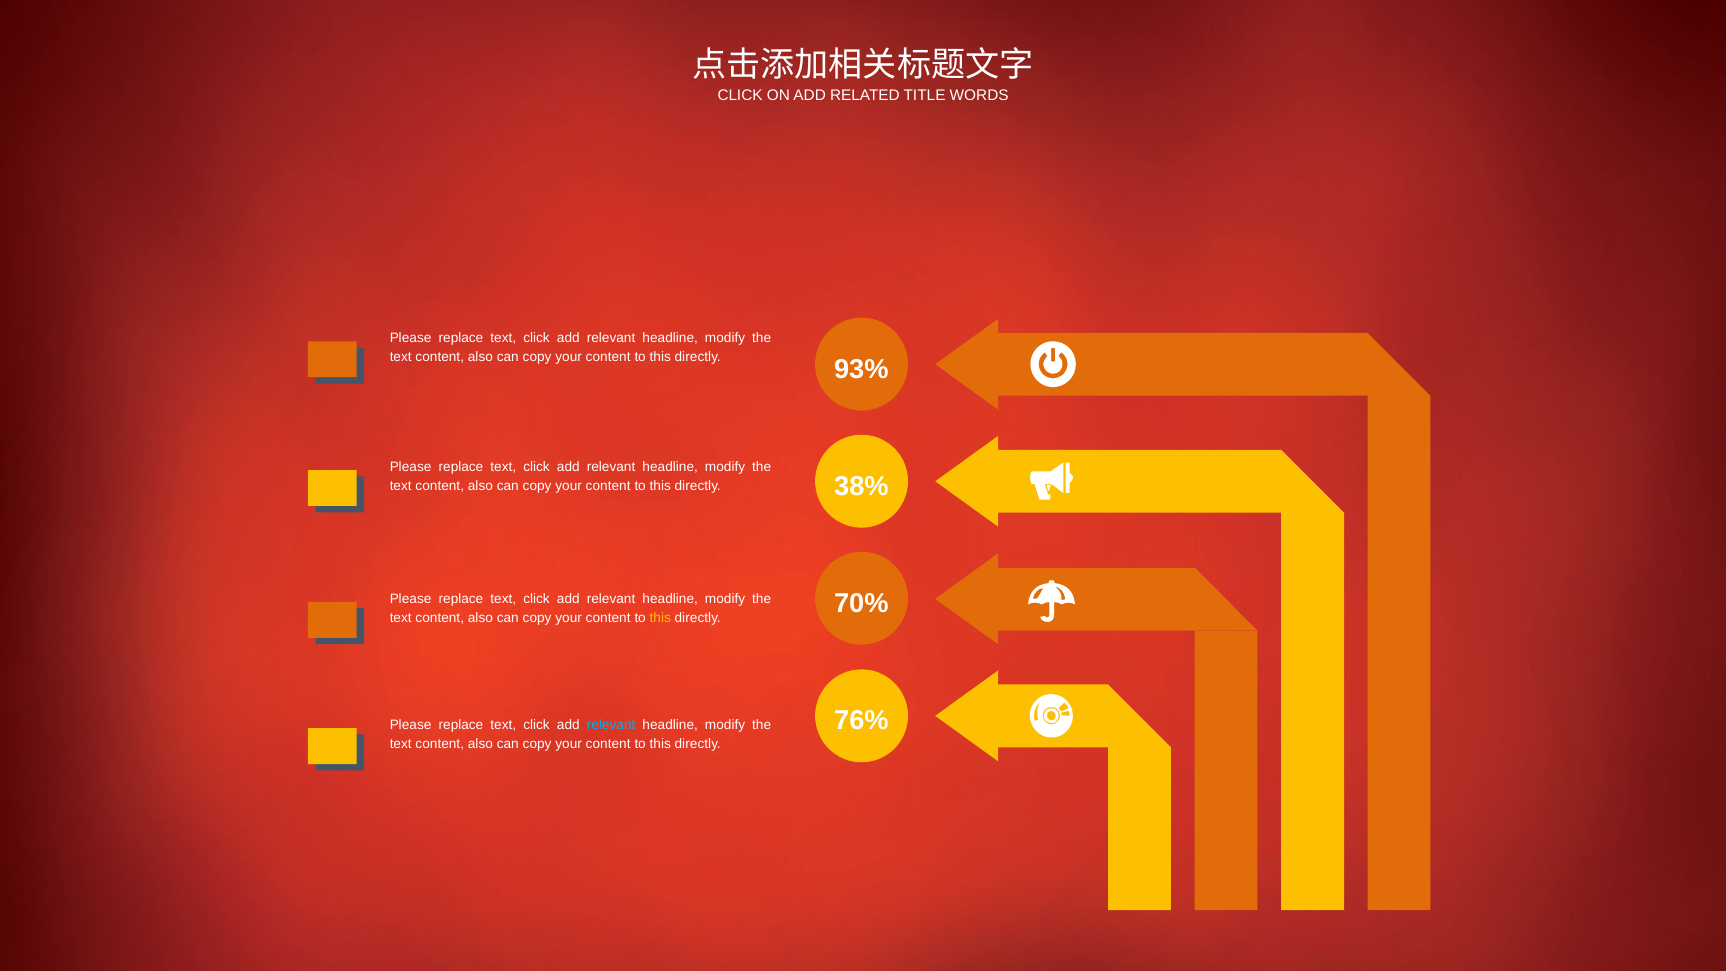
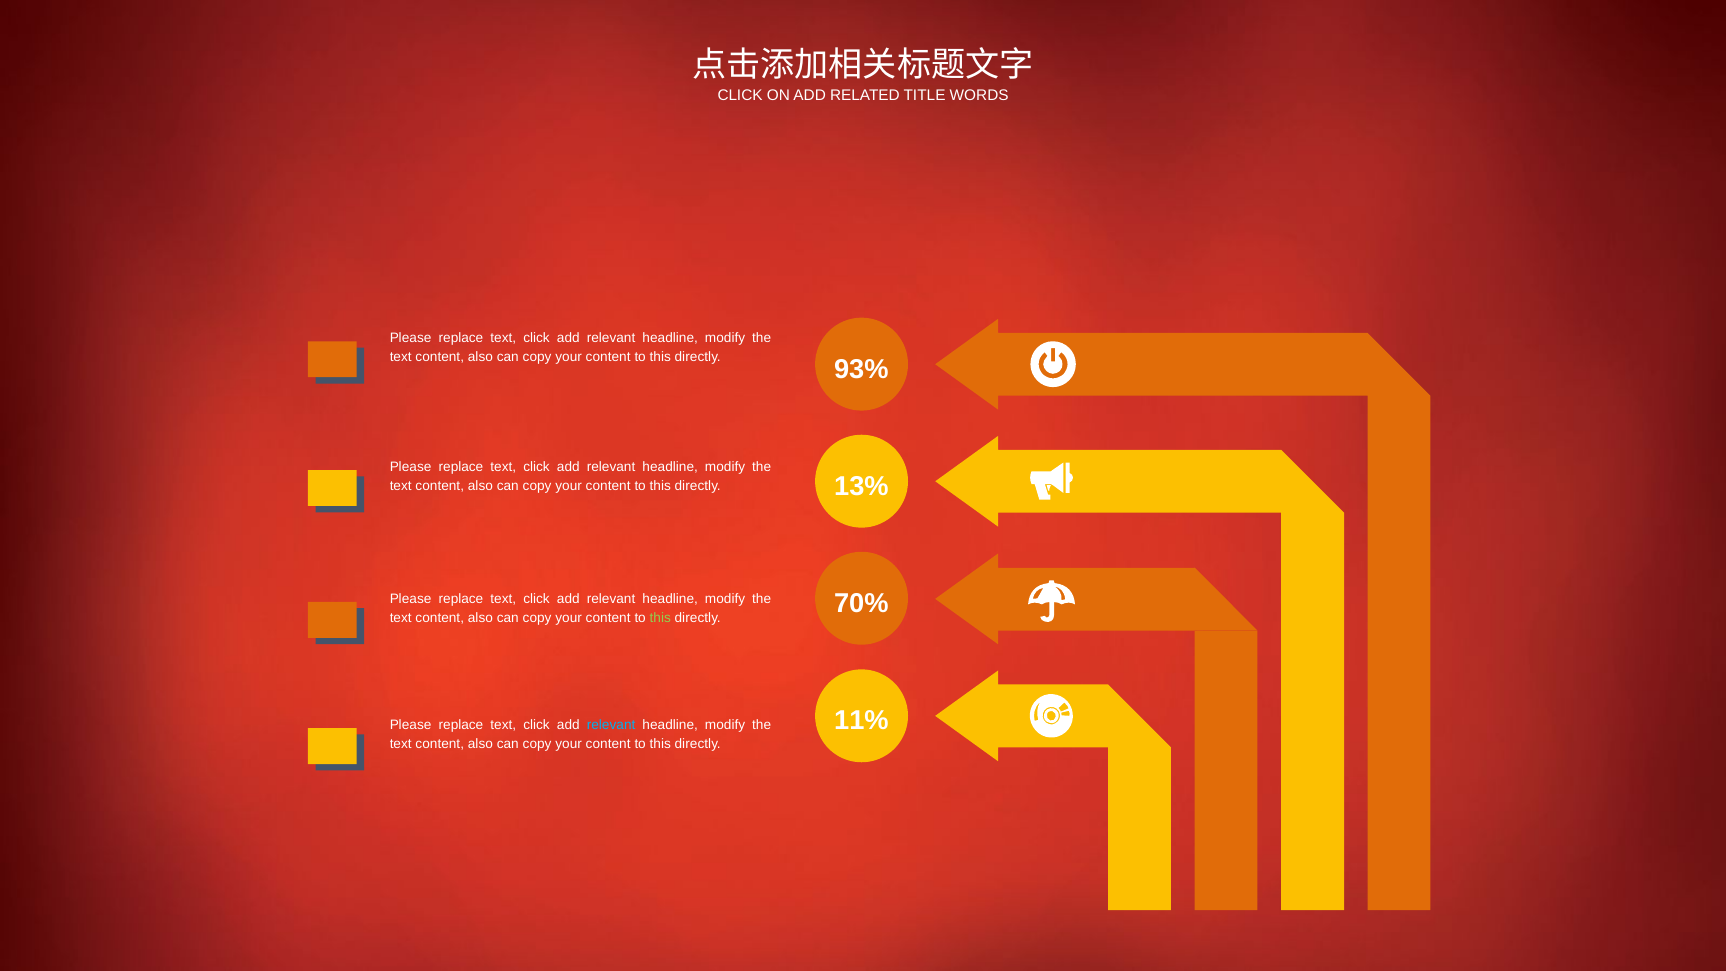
38%: 38% -> 13%
this at (660, 618) colour: yellow -> light green
76%: 76% -> 11%
